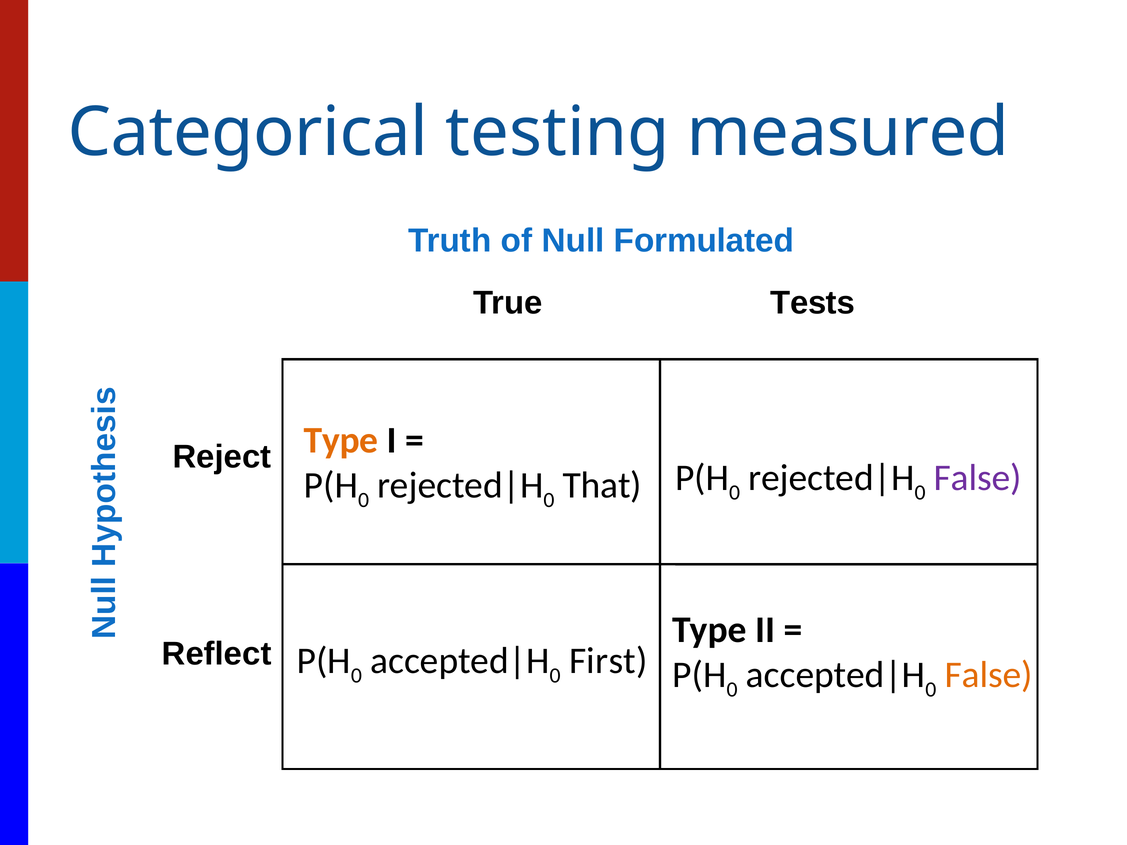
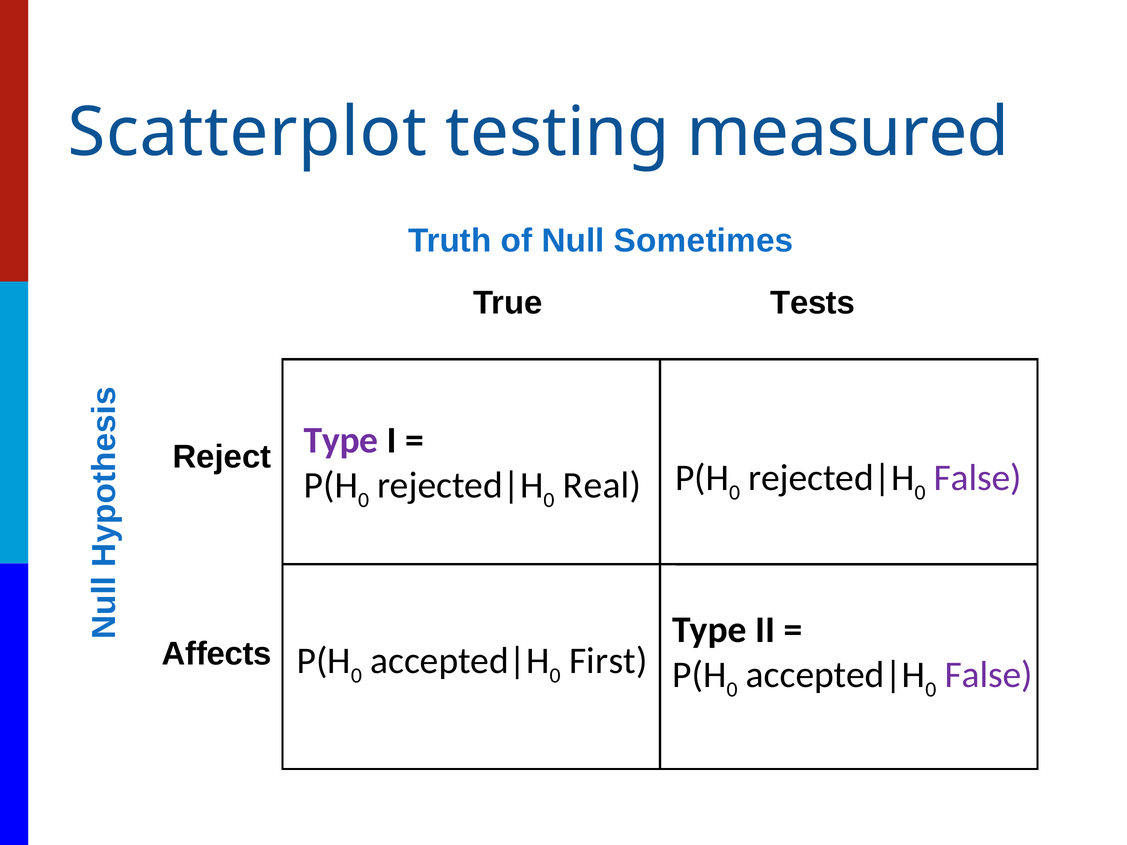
Categorical: Categorical -> Scatterplot
Formulated: Formulated -> Sometimes
Type at (341, 440) colour: orange -> purple
That: That -> Real
Reflect: Reflect -> Affects
False at (989, 675) colour: orange -> purple
